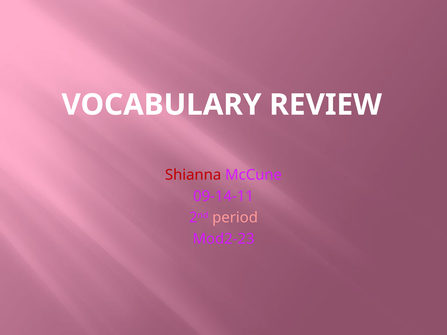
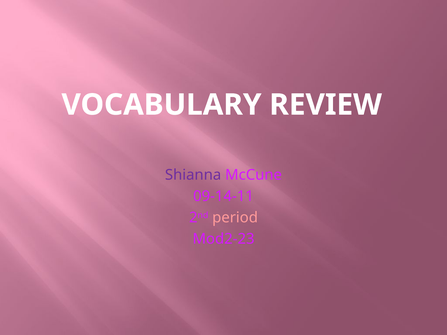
Shianna colour: red -> purple
